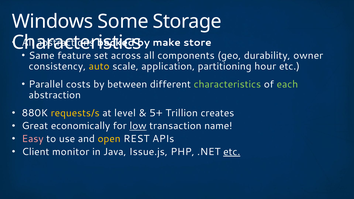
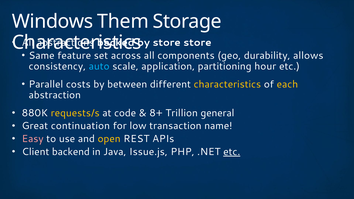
Some: Some -> Them
by make: make -> store
owner: owner -> allows
auto colour: yellow -> light blue
characteristics at (227, 84) colour: light green -> yellow
each colour: light green -> yellow
level: level -> code
5+: 5+ -> 8+
creates: creates -> general
economically: economically -> continuation
low underline: present -> none
monitor: monitor -> backend
